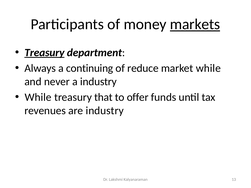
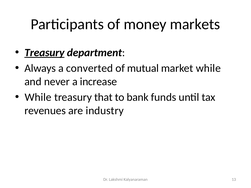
markets underline: present -> none
continuing: continuing -> converted
reduce: reduce -> mutual
a industry: industry -> increase
offer: offer -> bank
